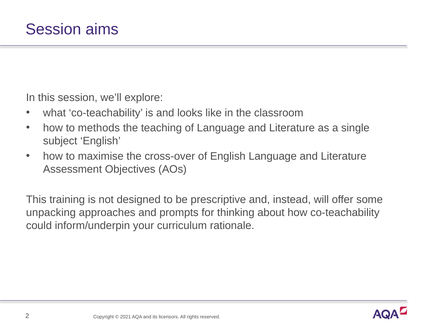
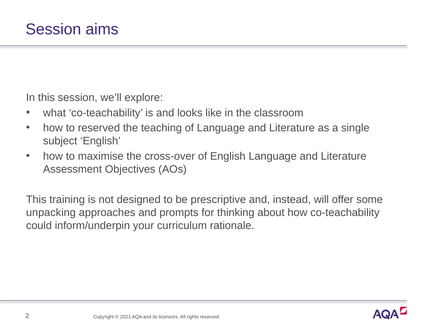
to methods: methods -> reserved
